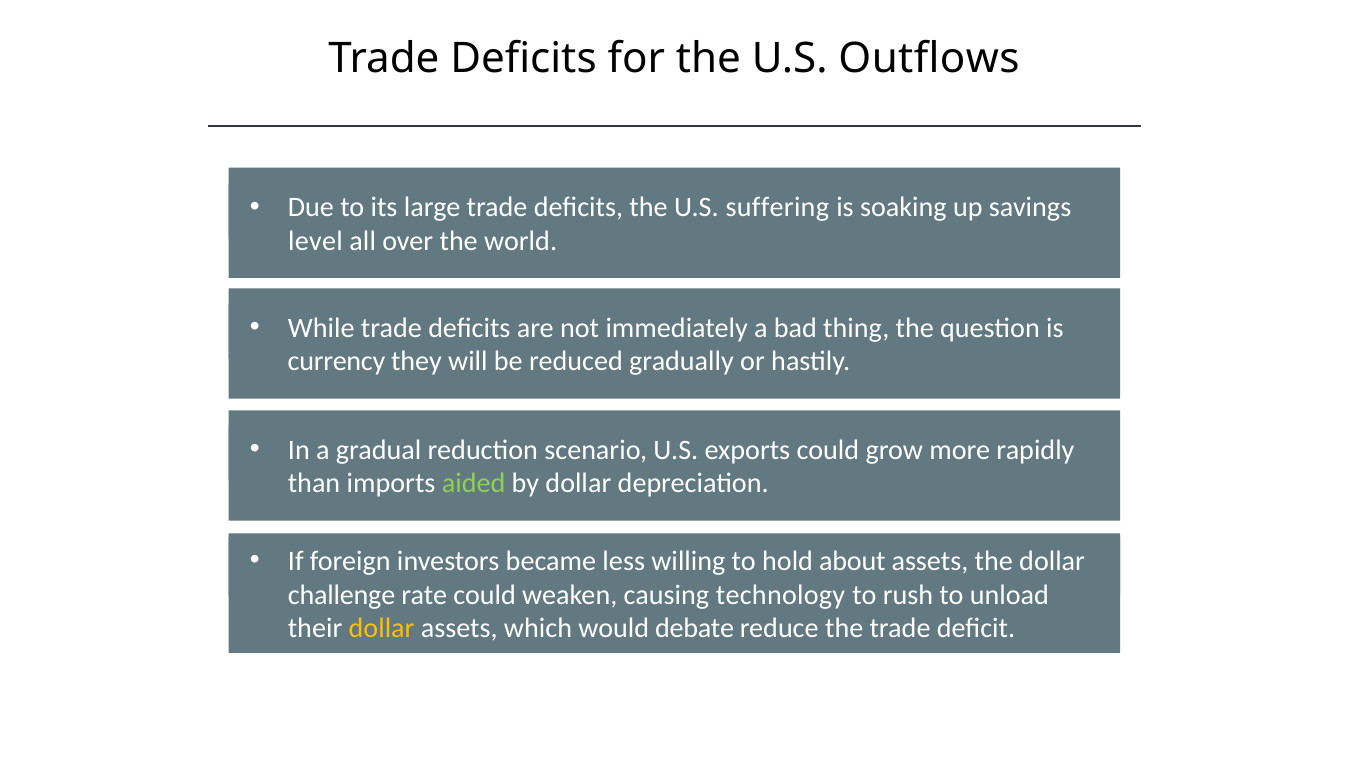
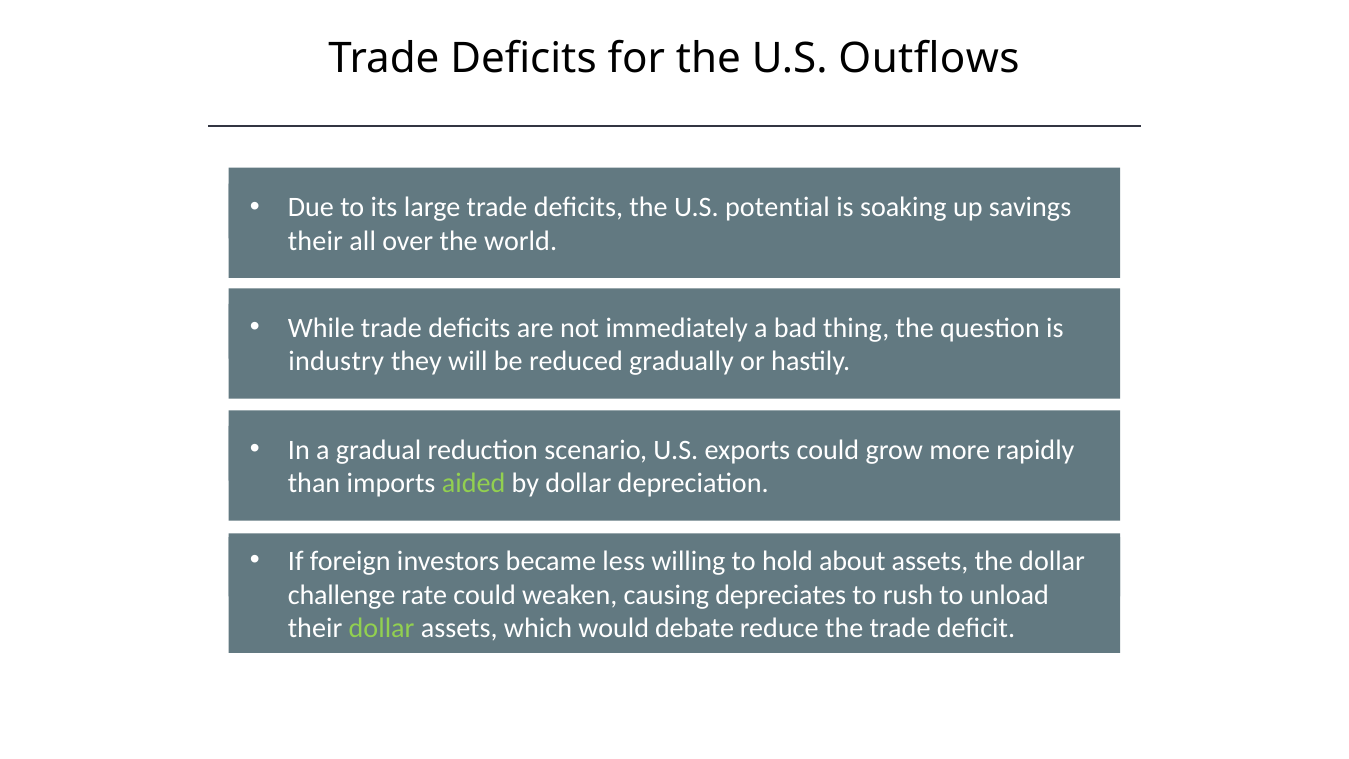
suffering: suffering -> potential
level at (315, 241): level -> their
currency: currency -> industry
technology: technology -> depreciates
dollar at (382, 628) colour: yellow -> light green
